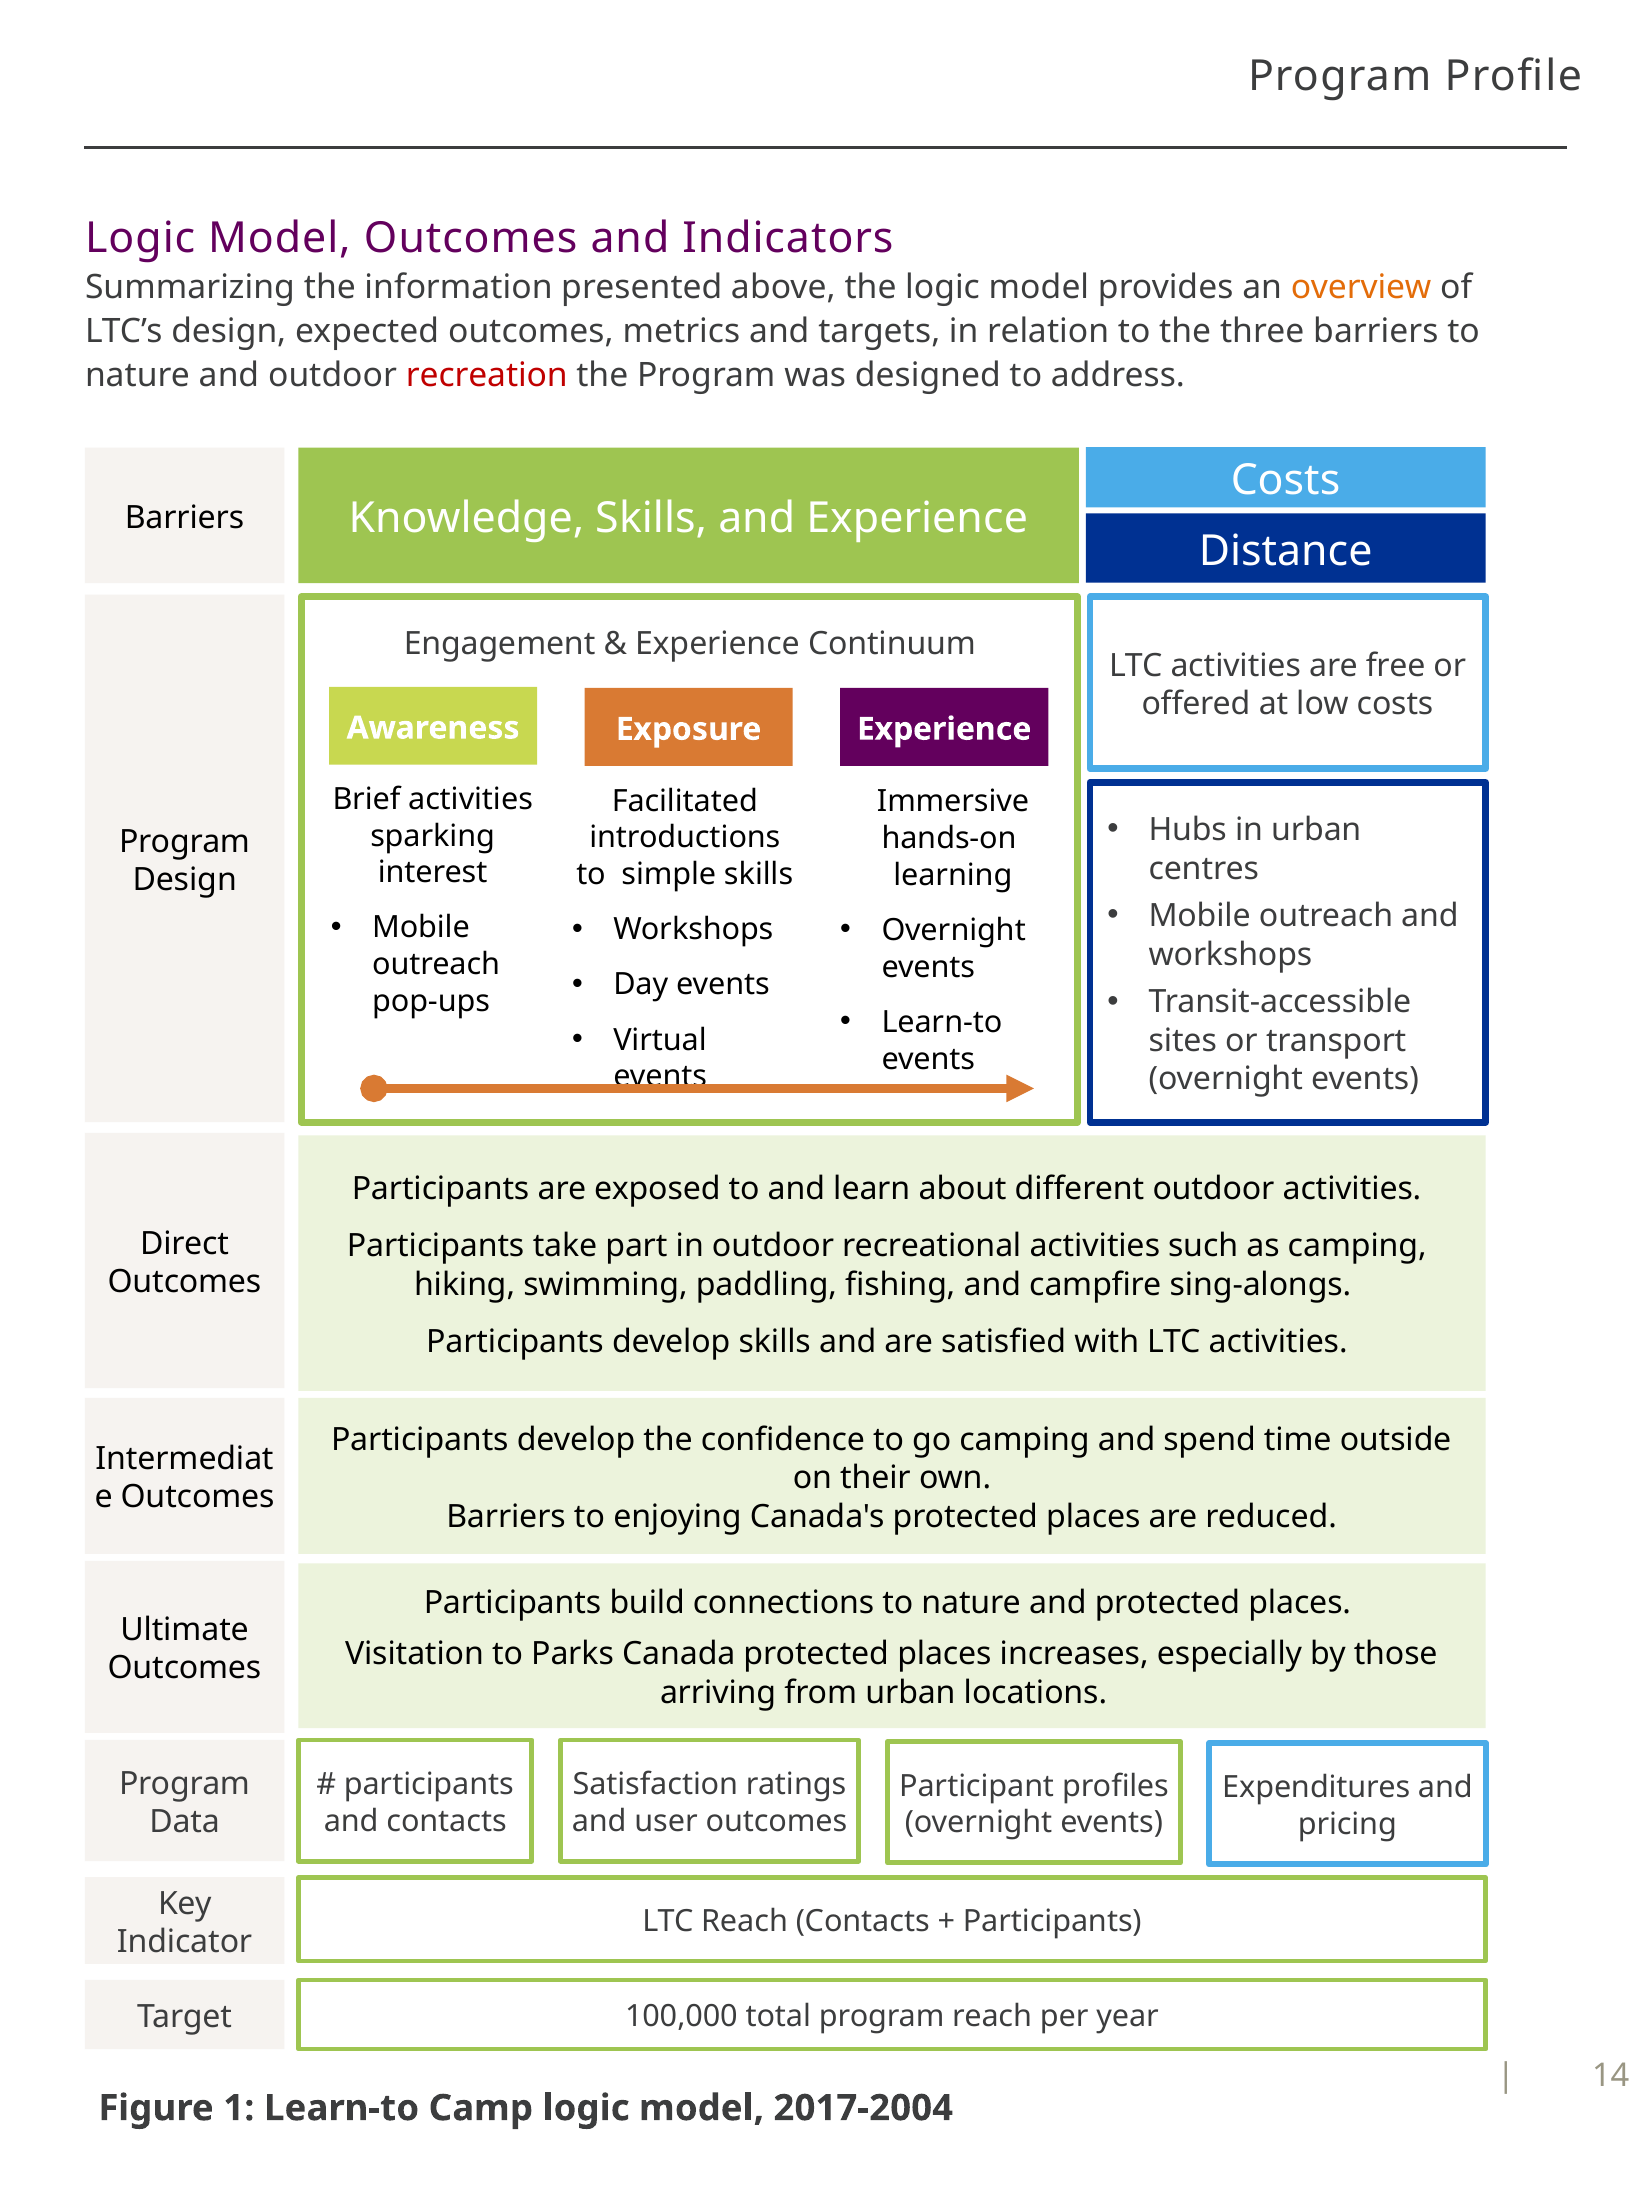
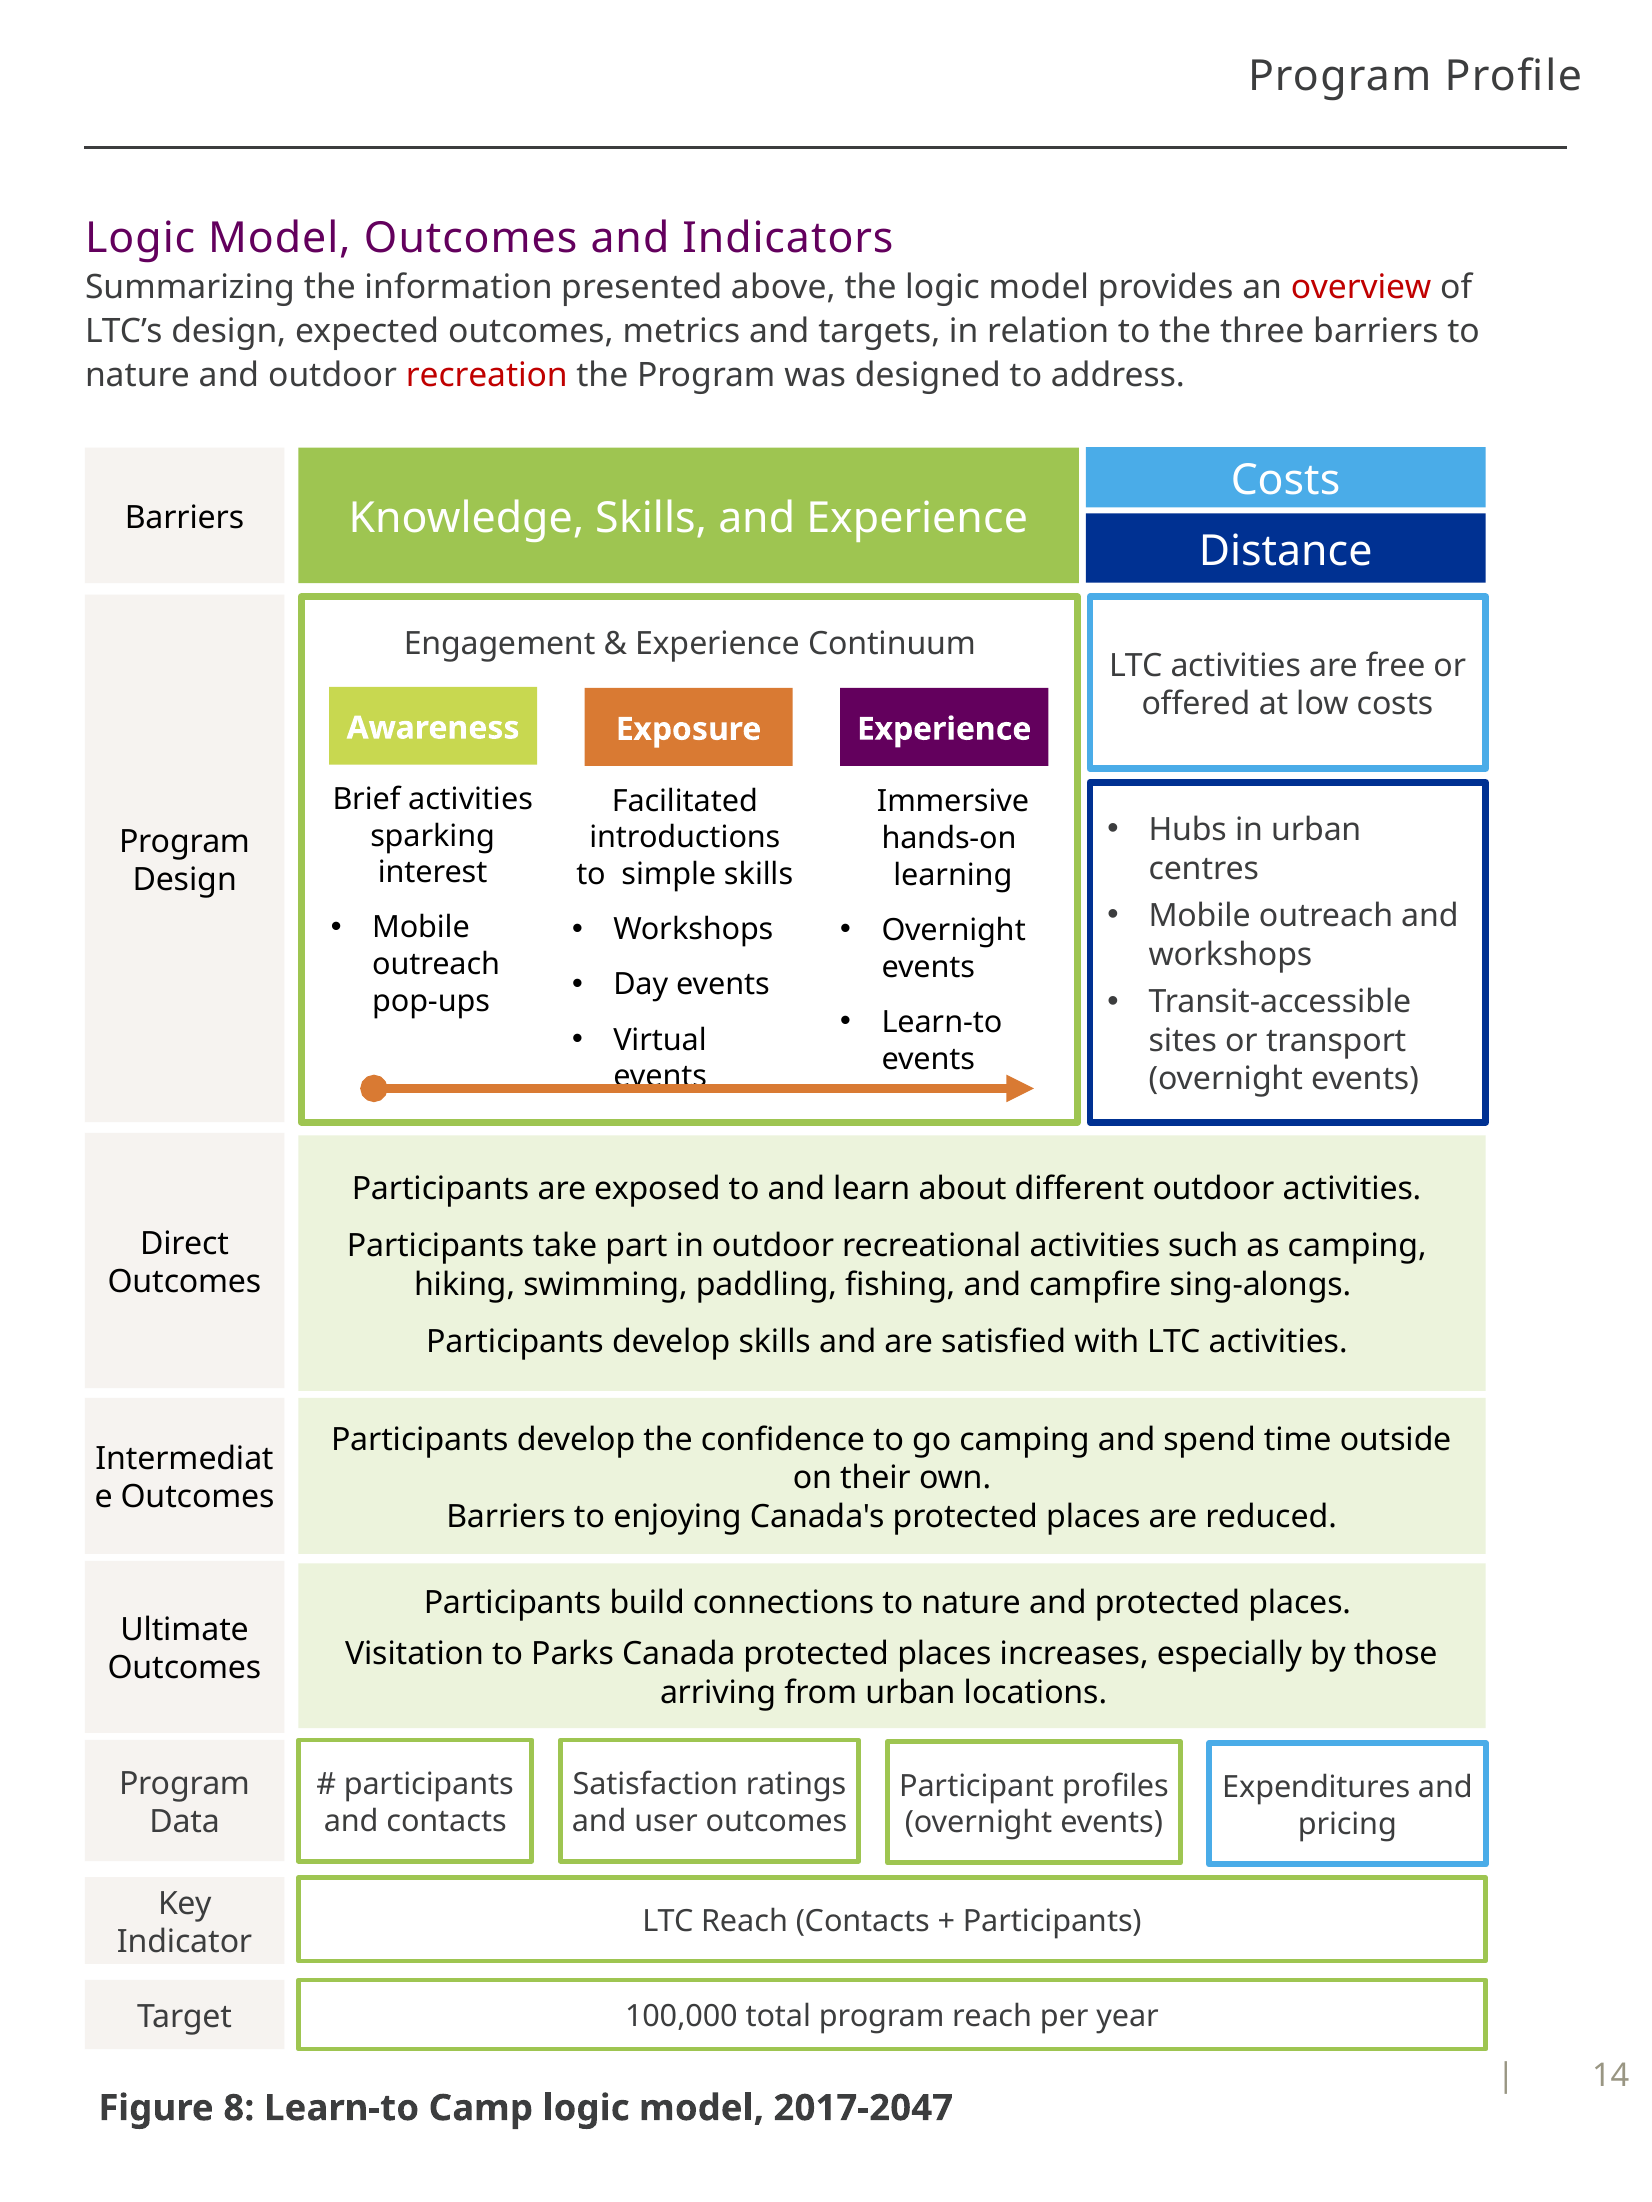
overview colour: orange -> red
1: 1 -> 8
2017-2004: 2017-2004 -> 2017-2047
